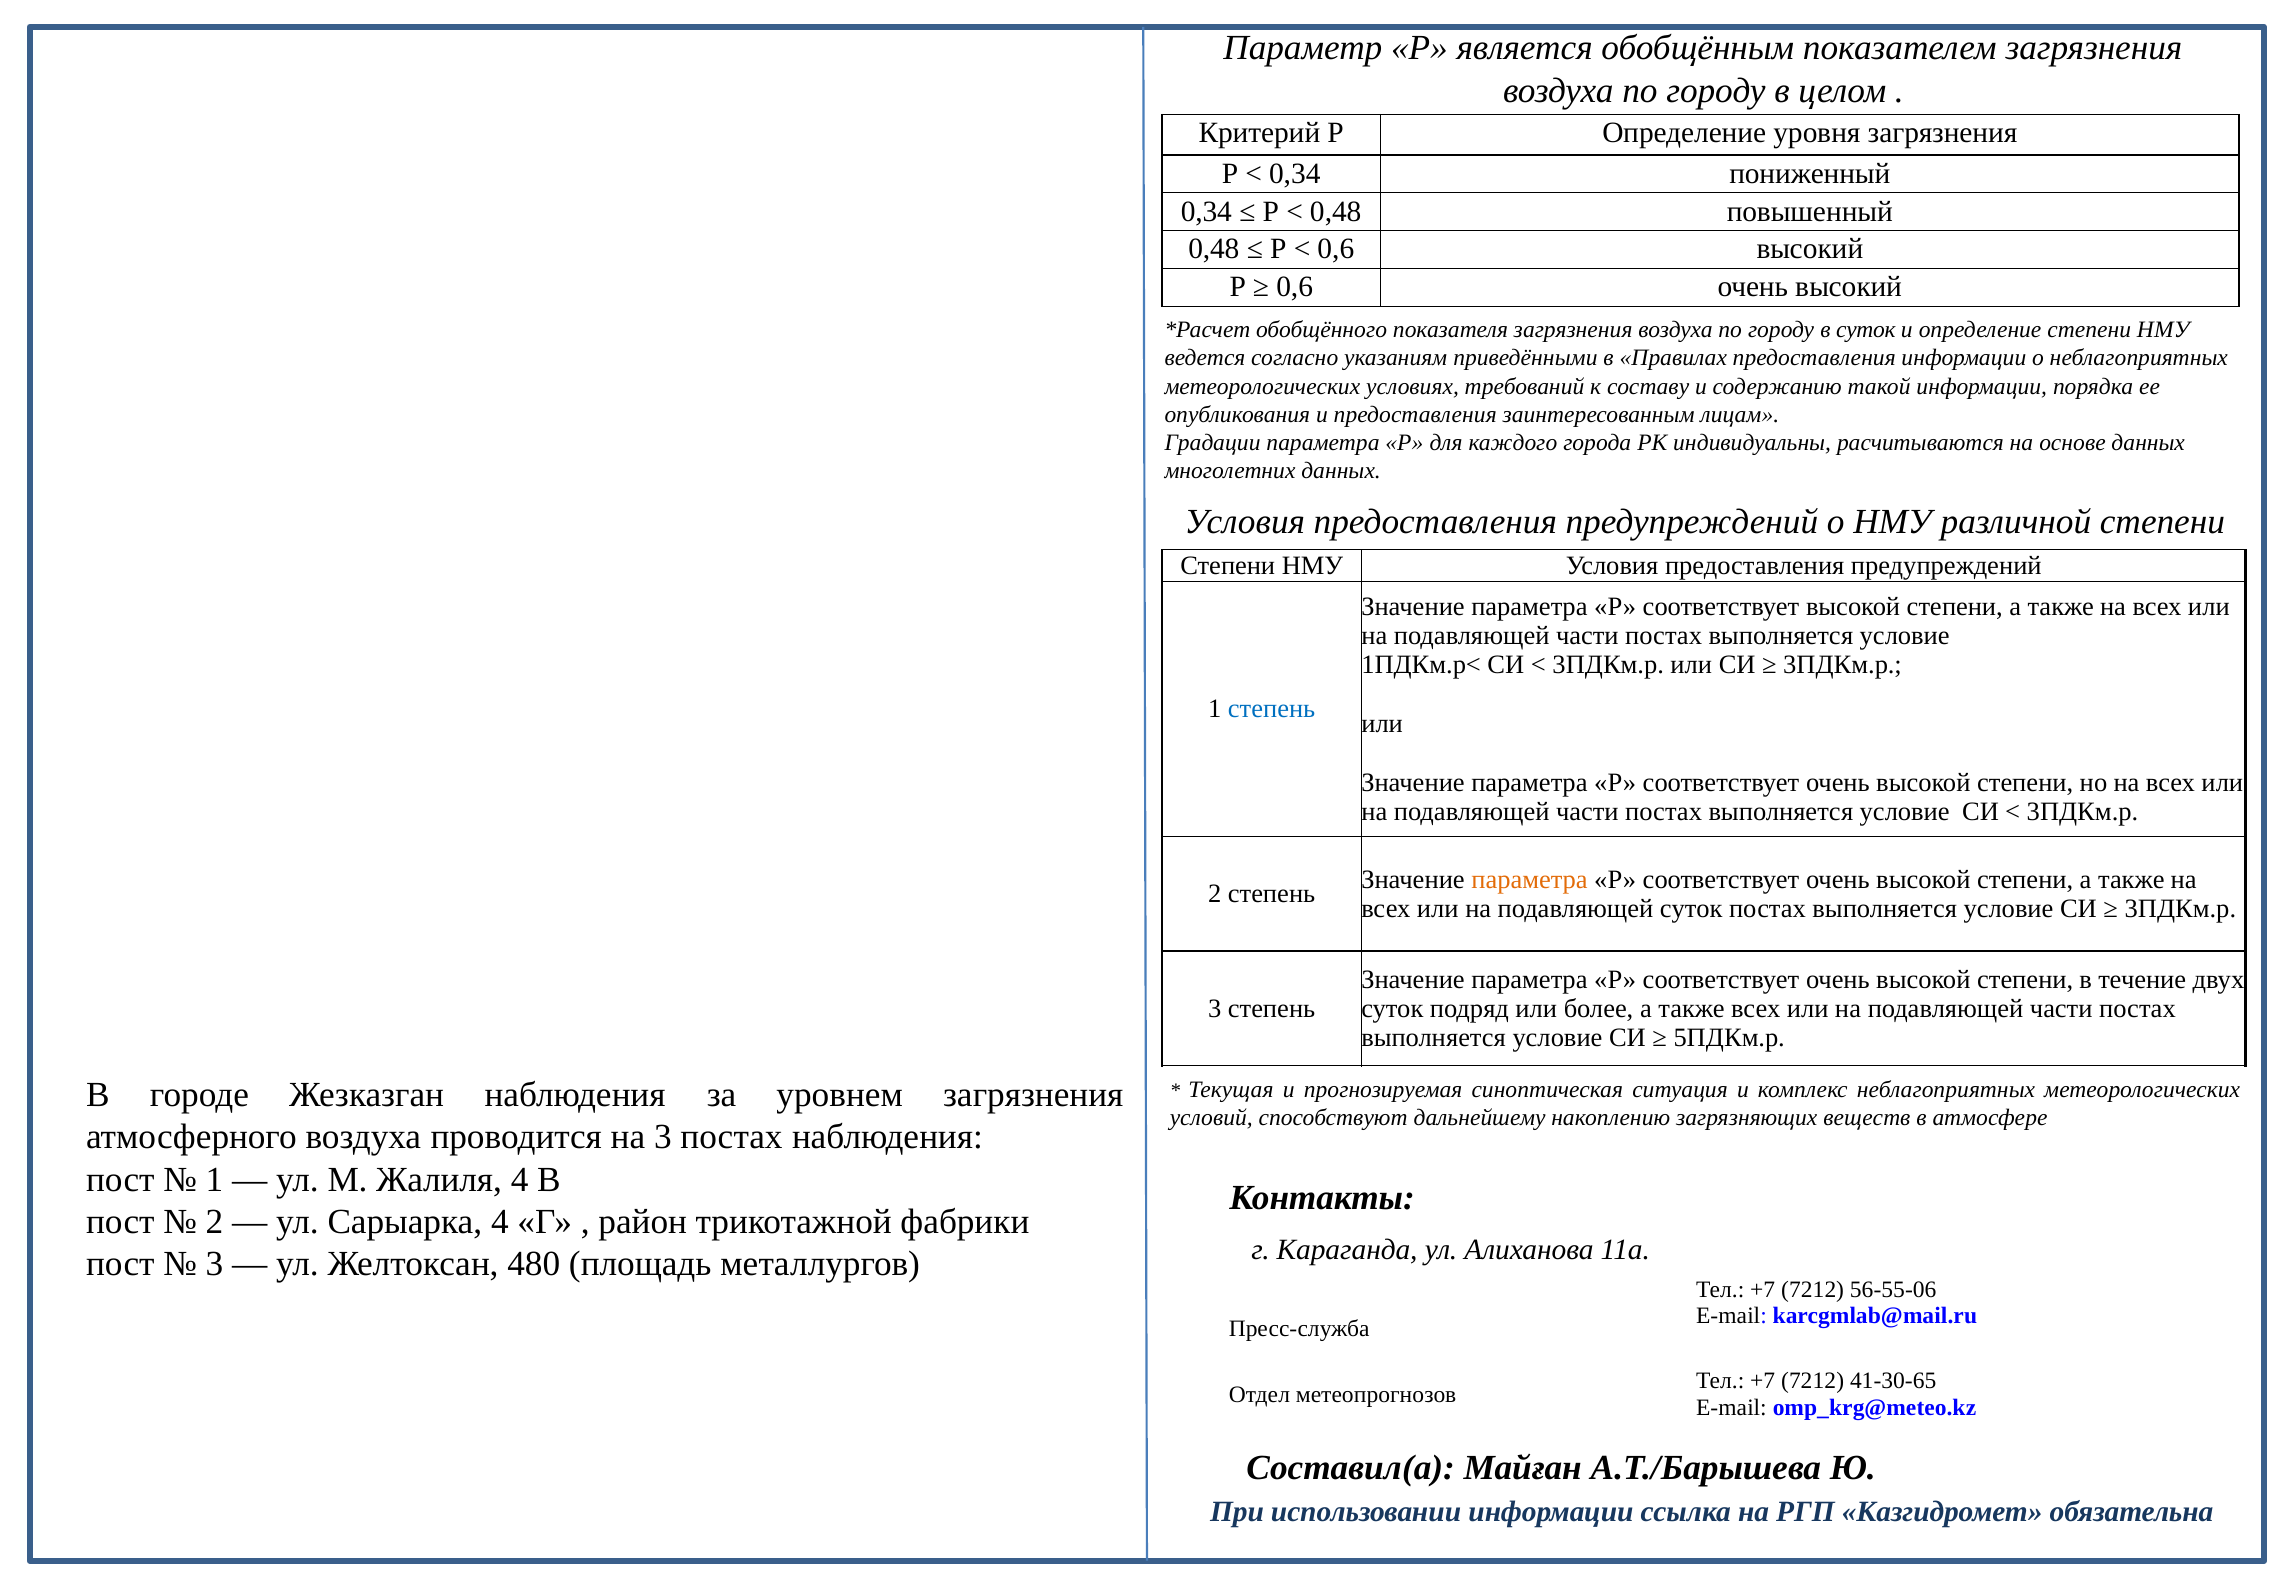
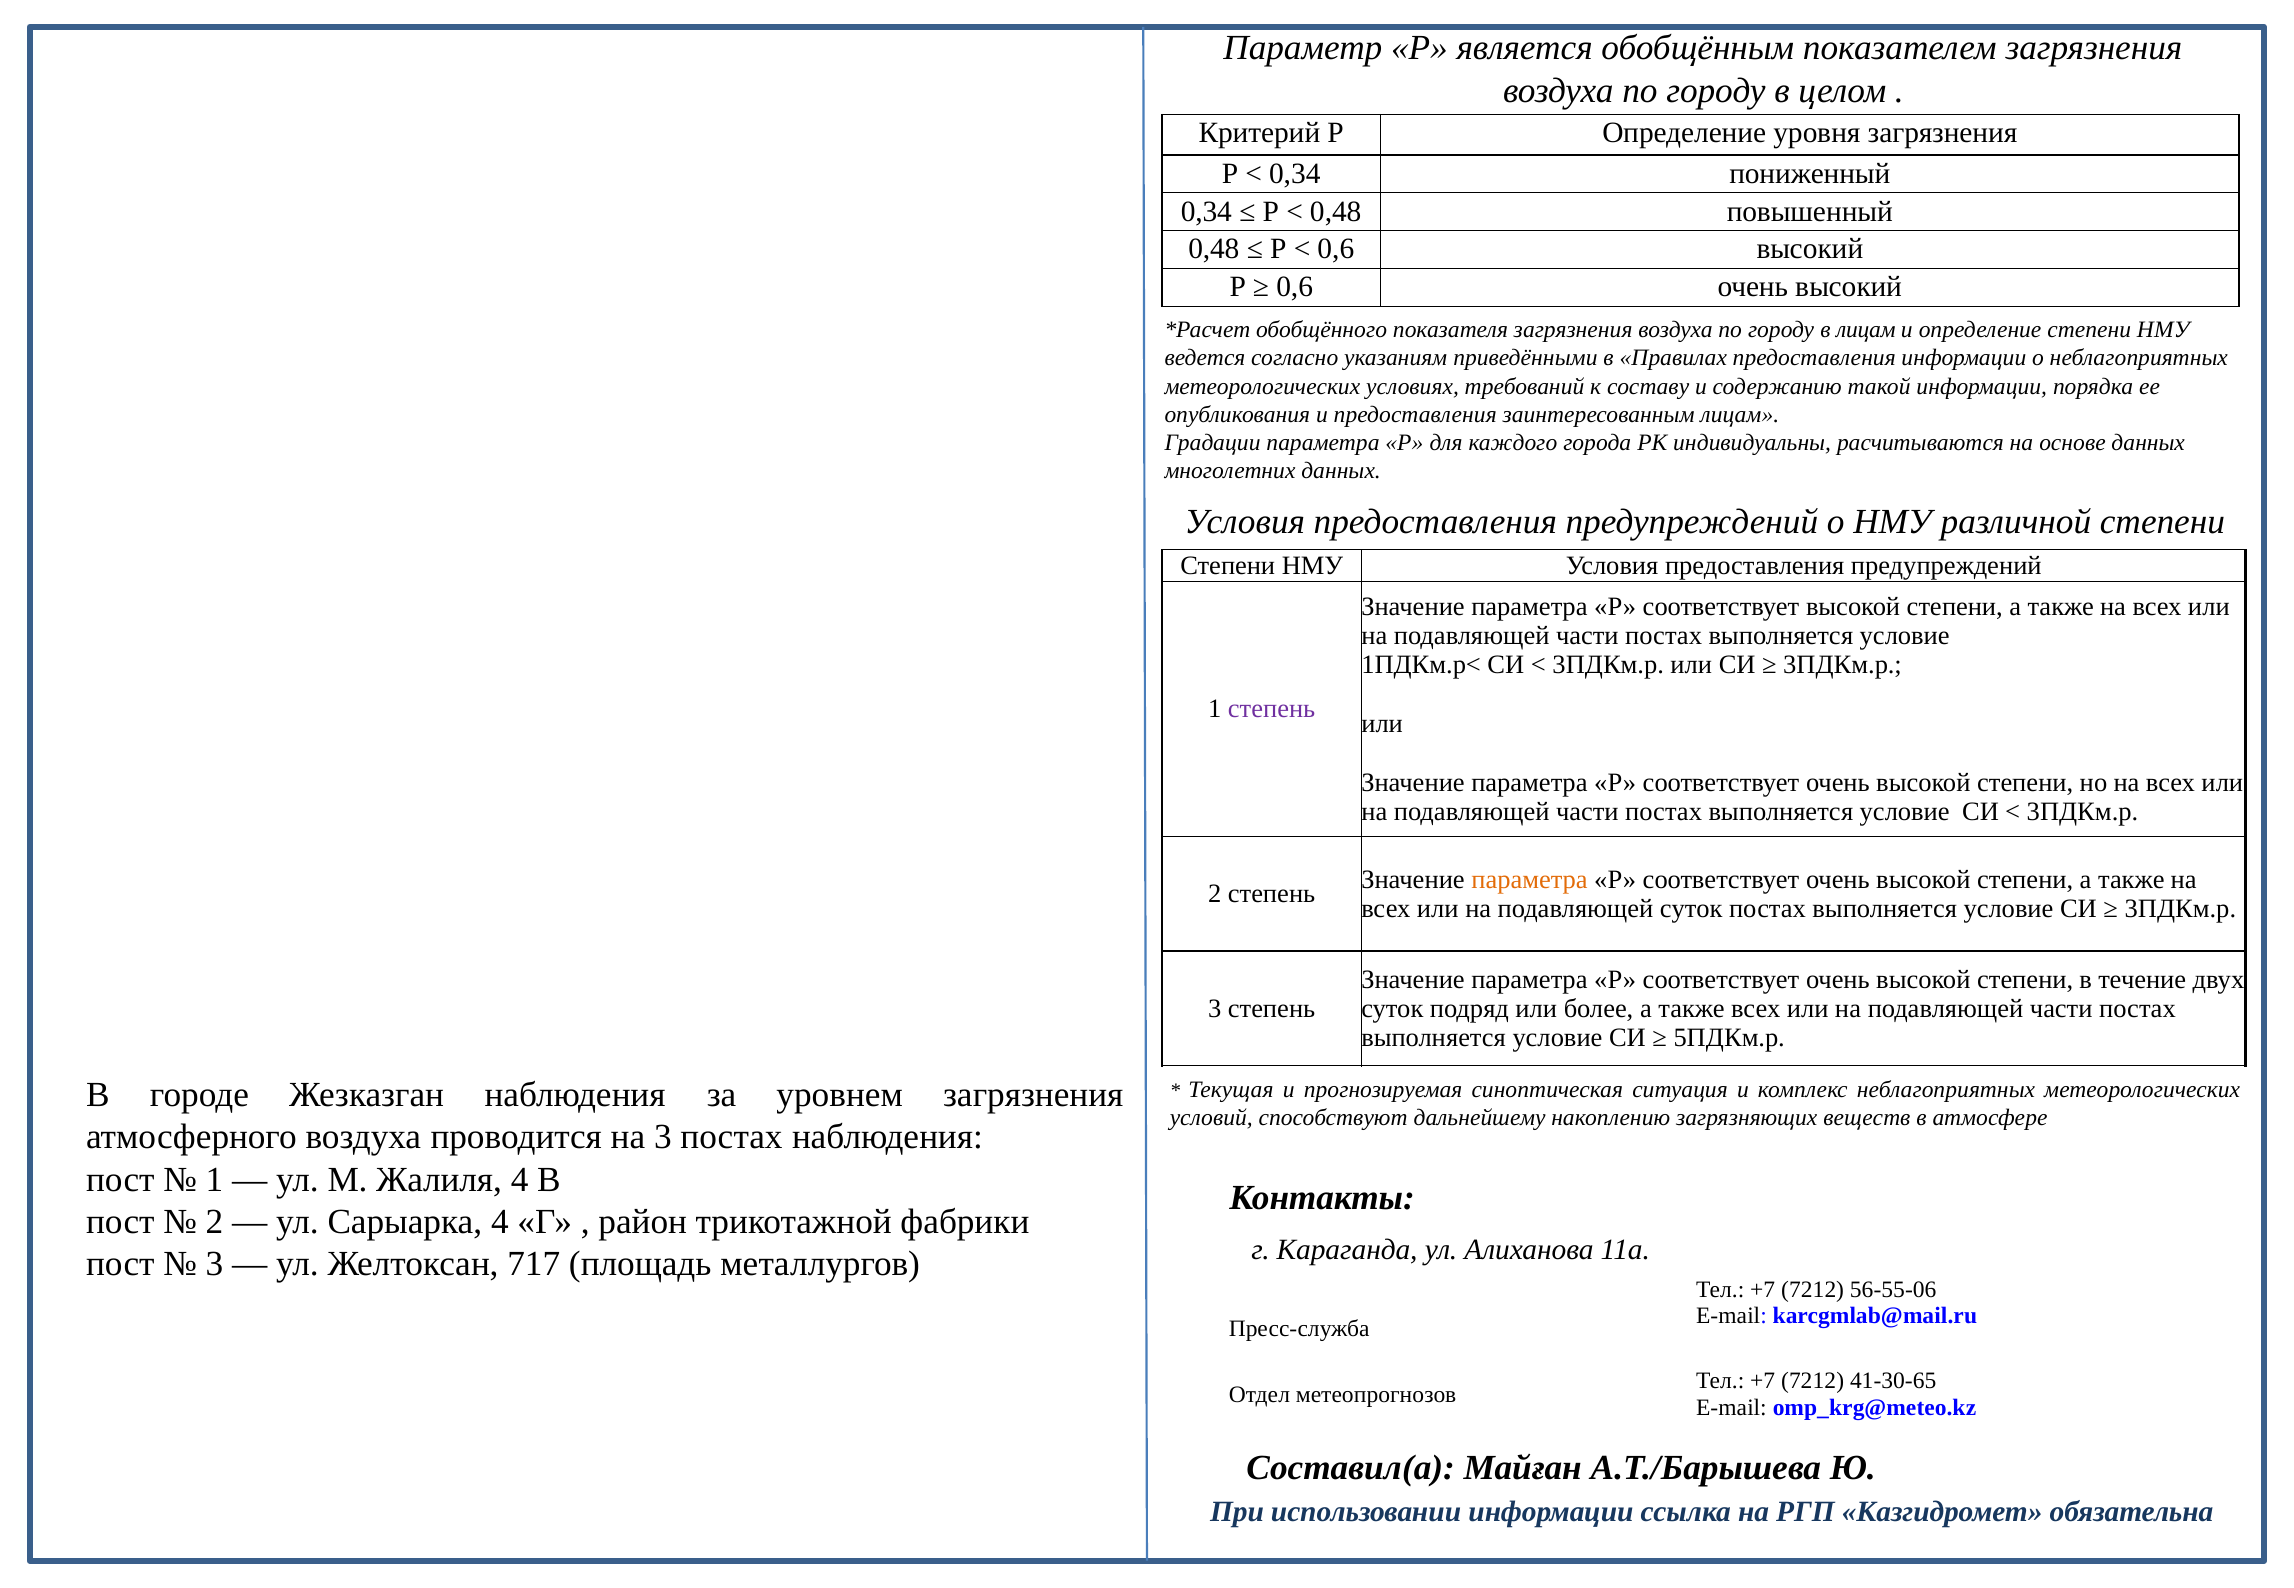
в суток: суток -> лицам
степень at (1272, 709) colour: blue -> purple
480: 480 -> 717
